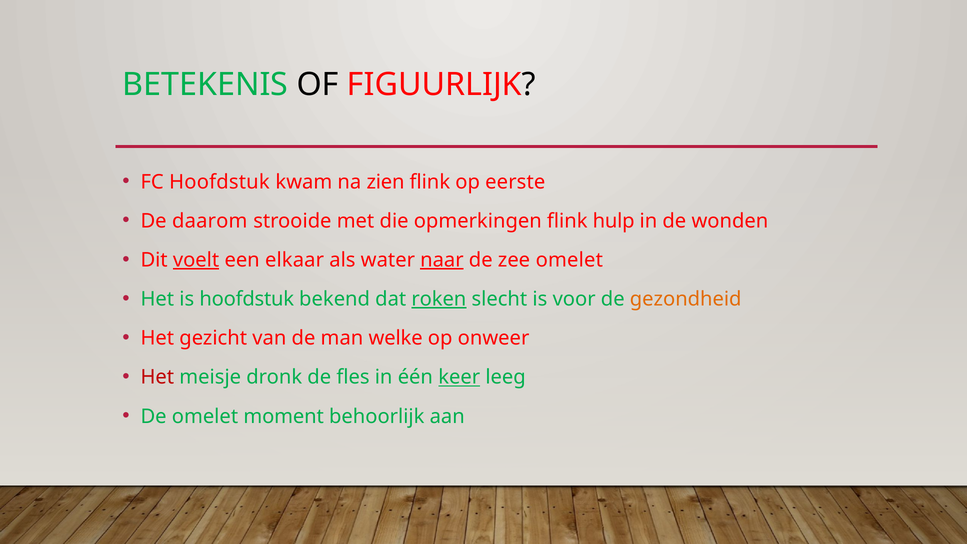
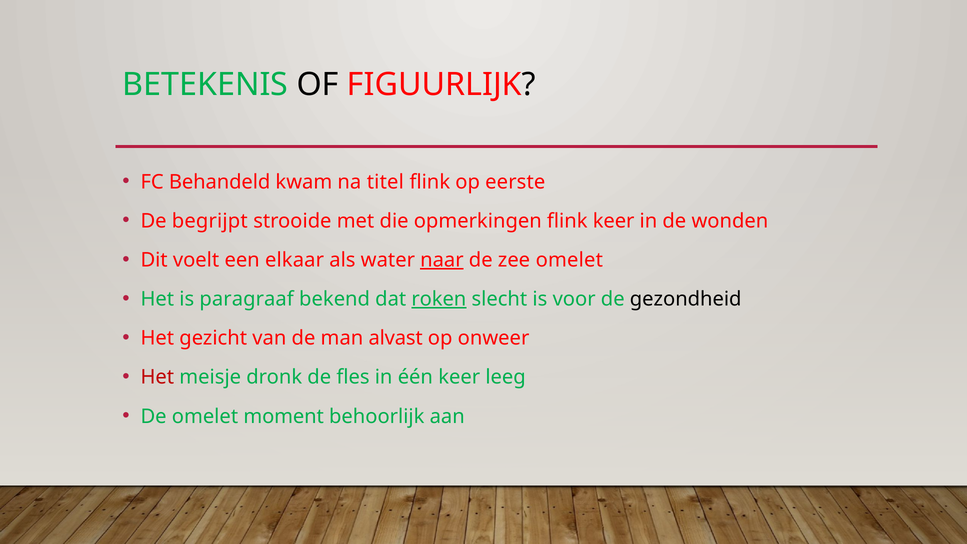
FC Hoofdstuk: Hoofdstuk -> Behandeld
zien: zien -> titel
daarom: daarom -> begrijpt
flink hulp: hulp -> keer
voelt underline: present -> none
is hoofdstuk: hoofdstuk -> paragraaf
gezondheid colour: orange -> black
welke: welke -> alvast
keer at (459, 377) underline: present -> none
